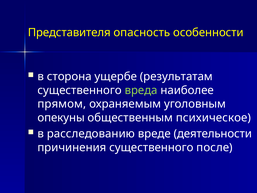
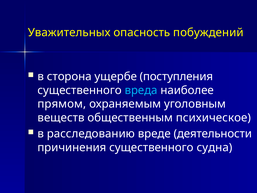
Представителя: Представителя -> Уважительных
особенности: особенности -> побуждений
результатам: результатам -> поступления
вреда colour: light green -> light blue
опекуны: опекуны -> веществ
после: после -> судна
